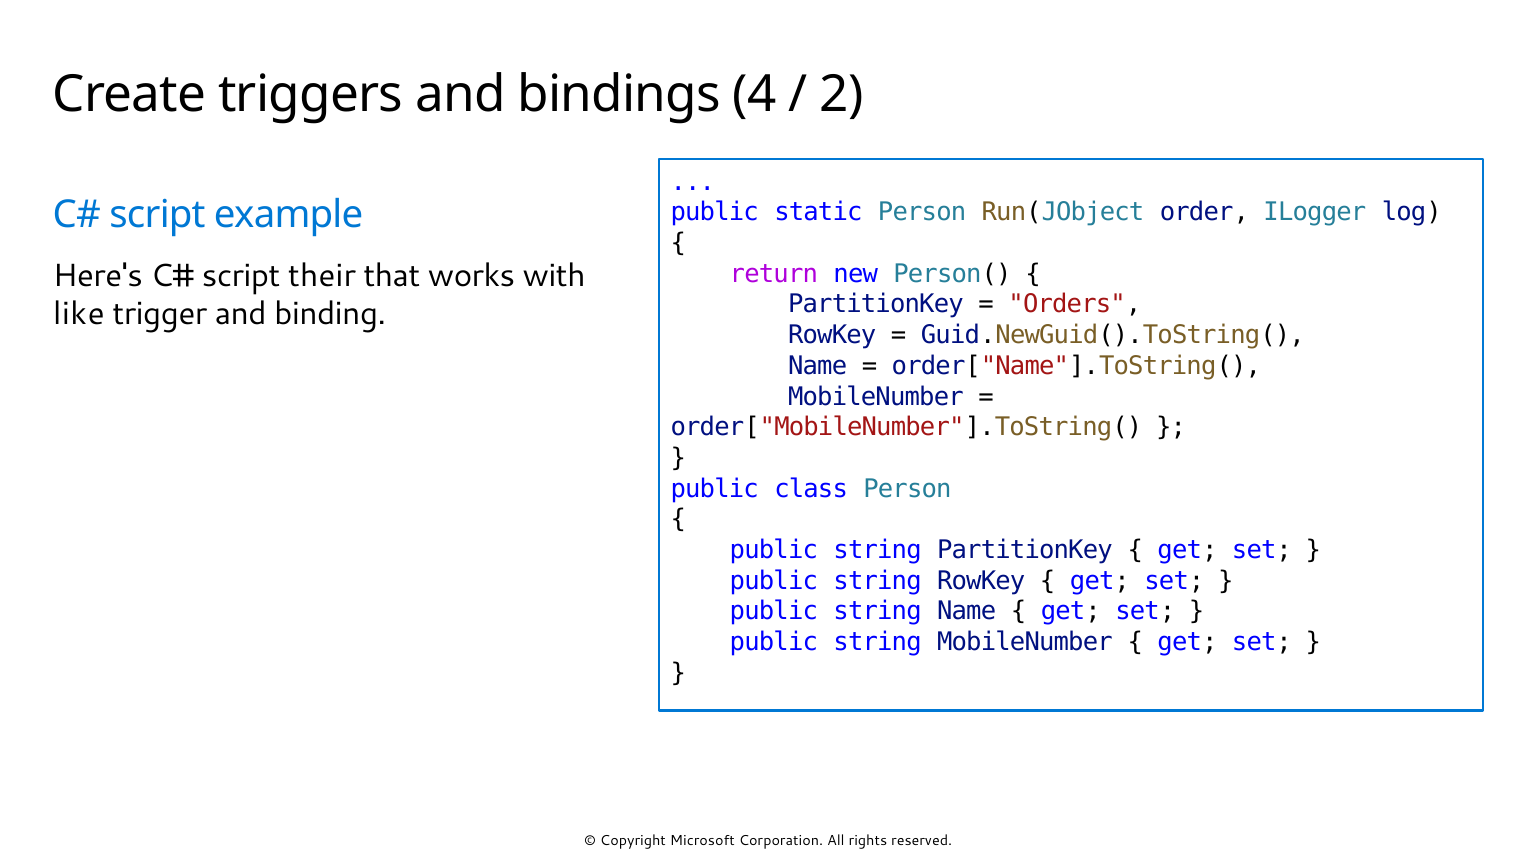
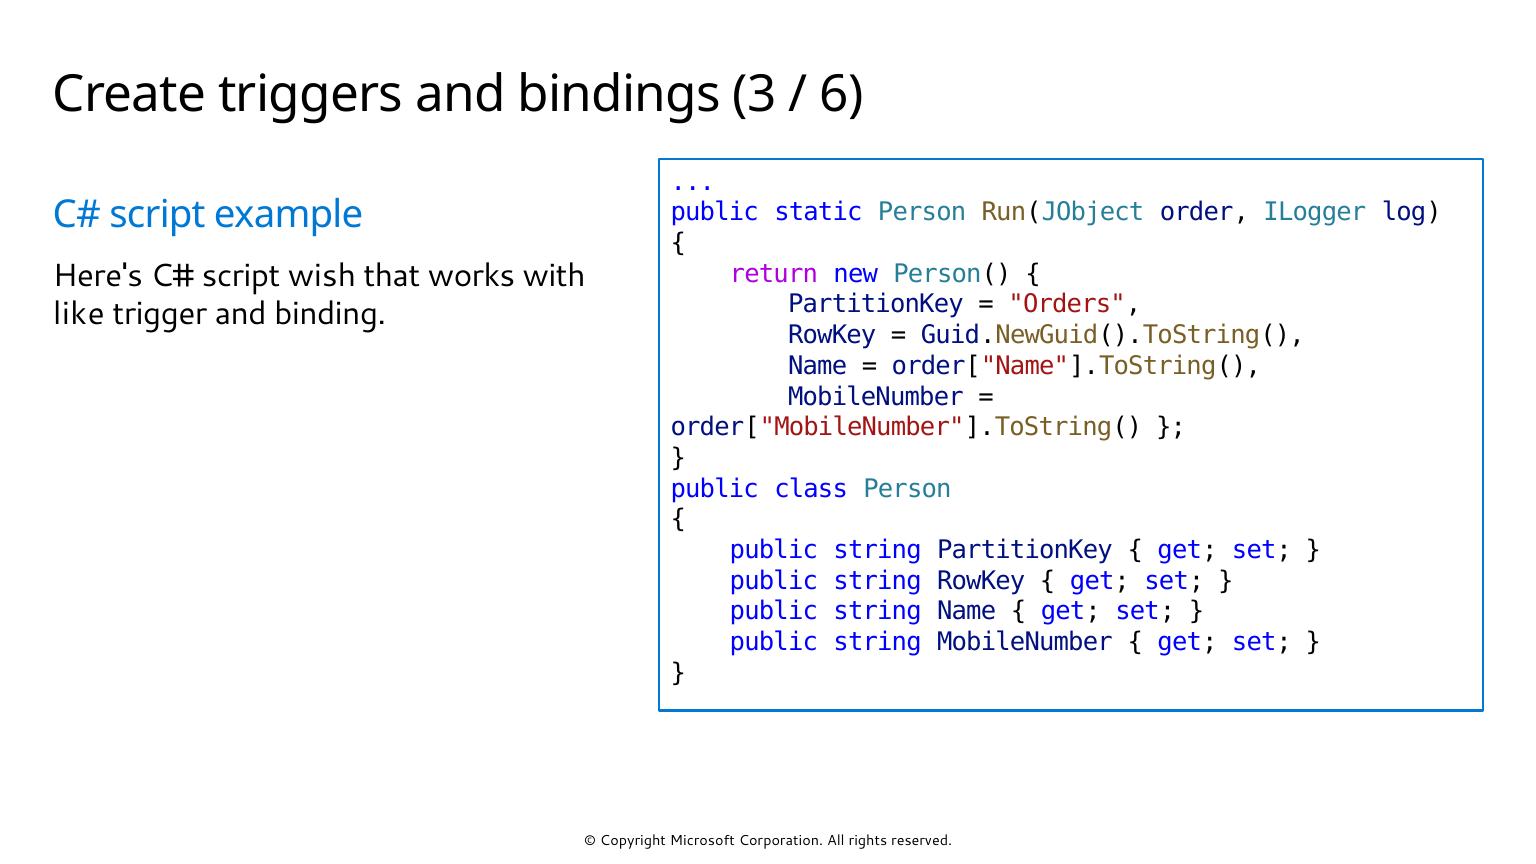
4: 4 -> 3
2: 2 -> 6
their: their -> wish
